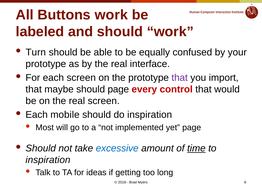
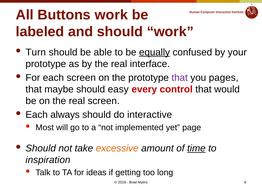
equally underline: none -> present
import: import -> pages
should page: page -> easy
mobile: mobile -> always
do inspiration: inspiration -> interactive
excessive colour: blue -> orange
